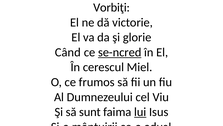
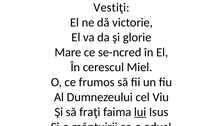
Vorbiţi: Vorbiţi -> Vestiţi
Când: Când -> Mare
se-ncred underline: present -> none
sunt: sunt -> fraţi
